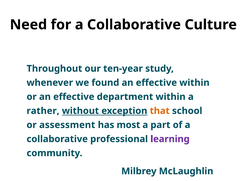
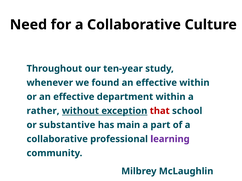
that colour: orange -> red
assessment: assessment -> substantive
most: most -> main
